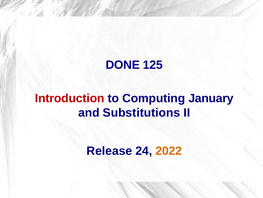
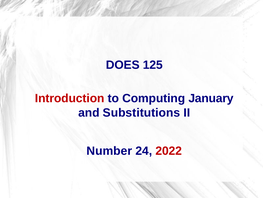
DONE: DONE -> DOES
Release: Release -> Number
2022 colour: orange -> red
